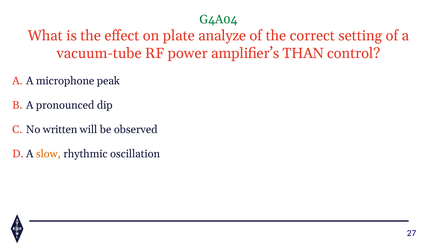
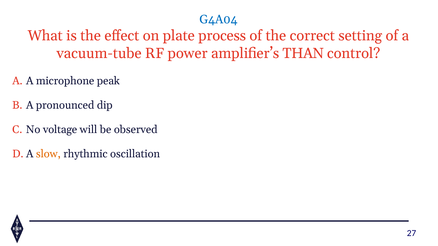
G4A04 colour: green -> blue
analyze: analyze -> process
written: written -> voltage
